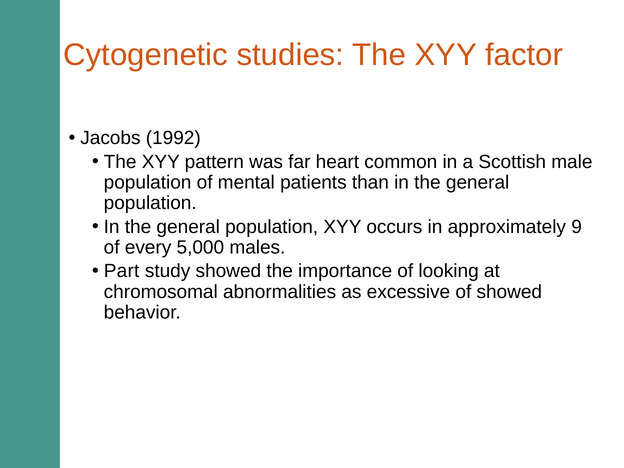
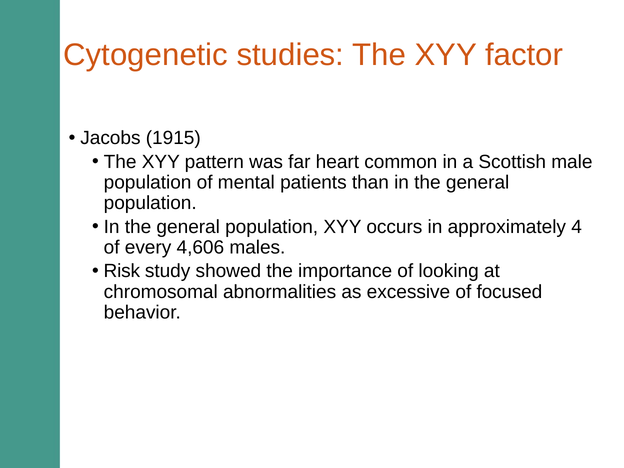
1992: 1992 -> 1915
9: 9 -> 4
5,000: 5,000 -> 4,606
Part: Part -> Risk
of showed: showed -> focused
